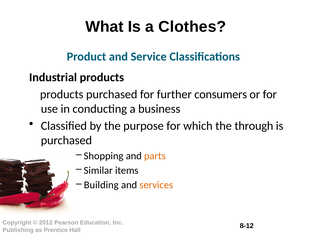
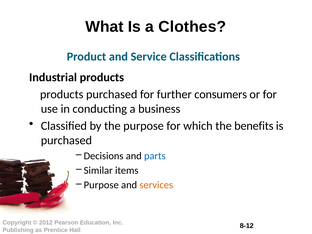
through: through -> benefits
Shopping: Shopping -> Decisions
parts colour: orange -> blue
Building at (101, 185): Building -> Purpose
